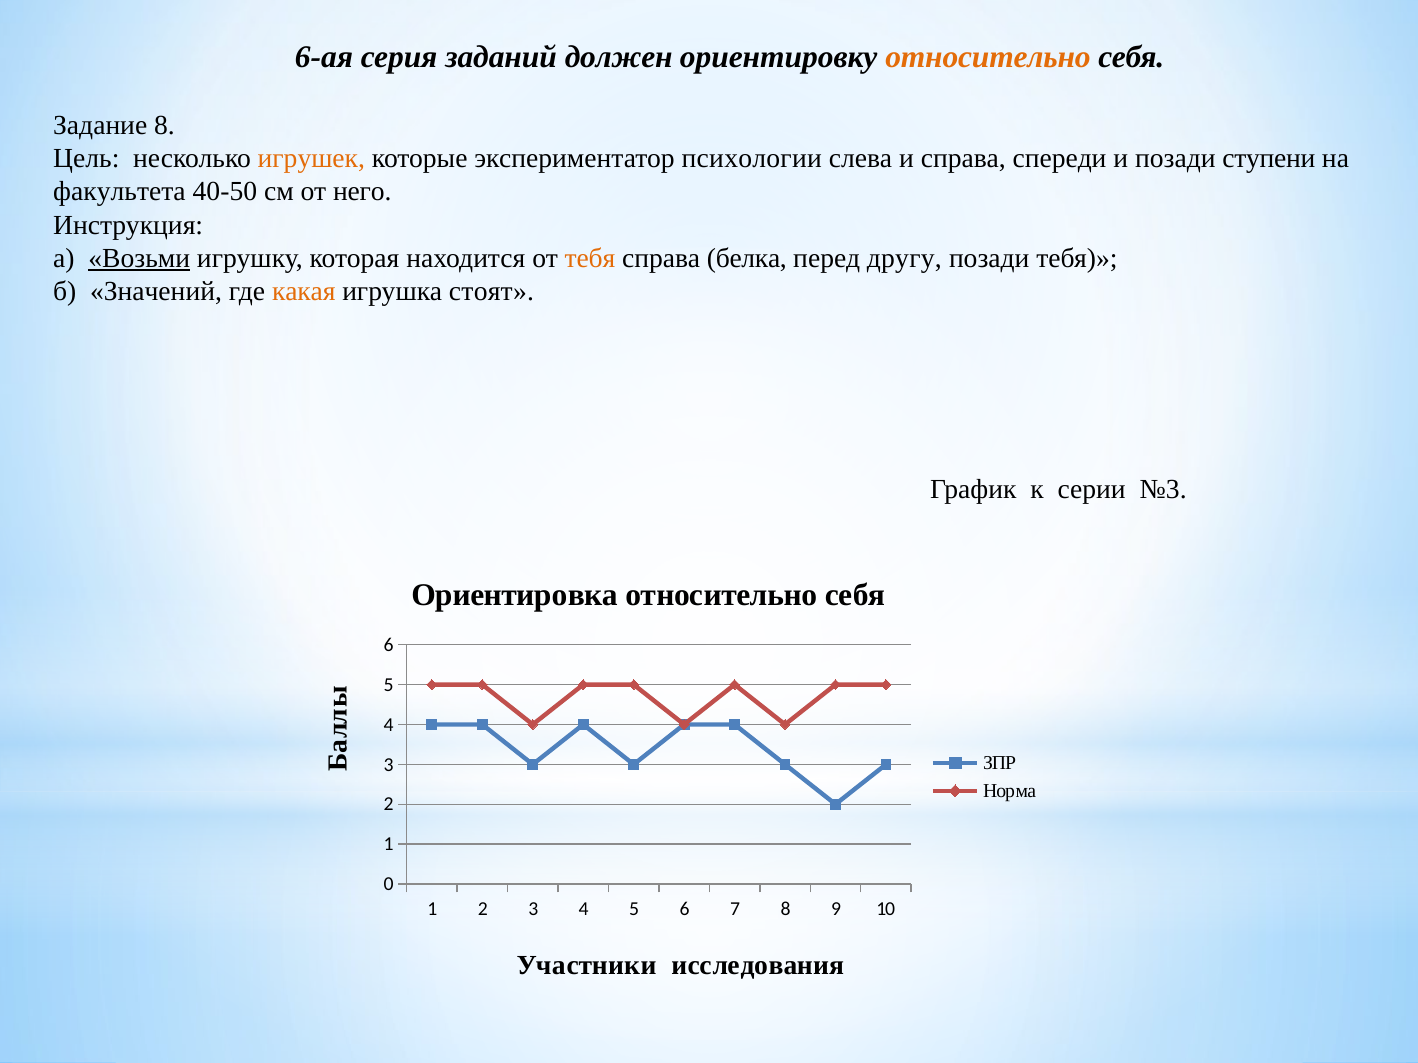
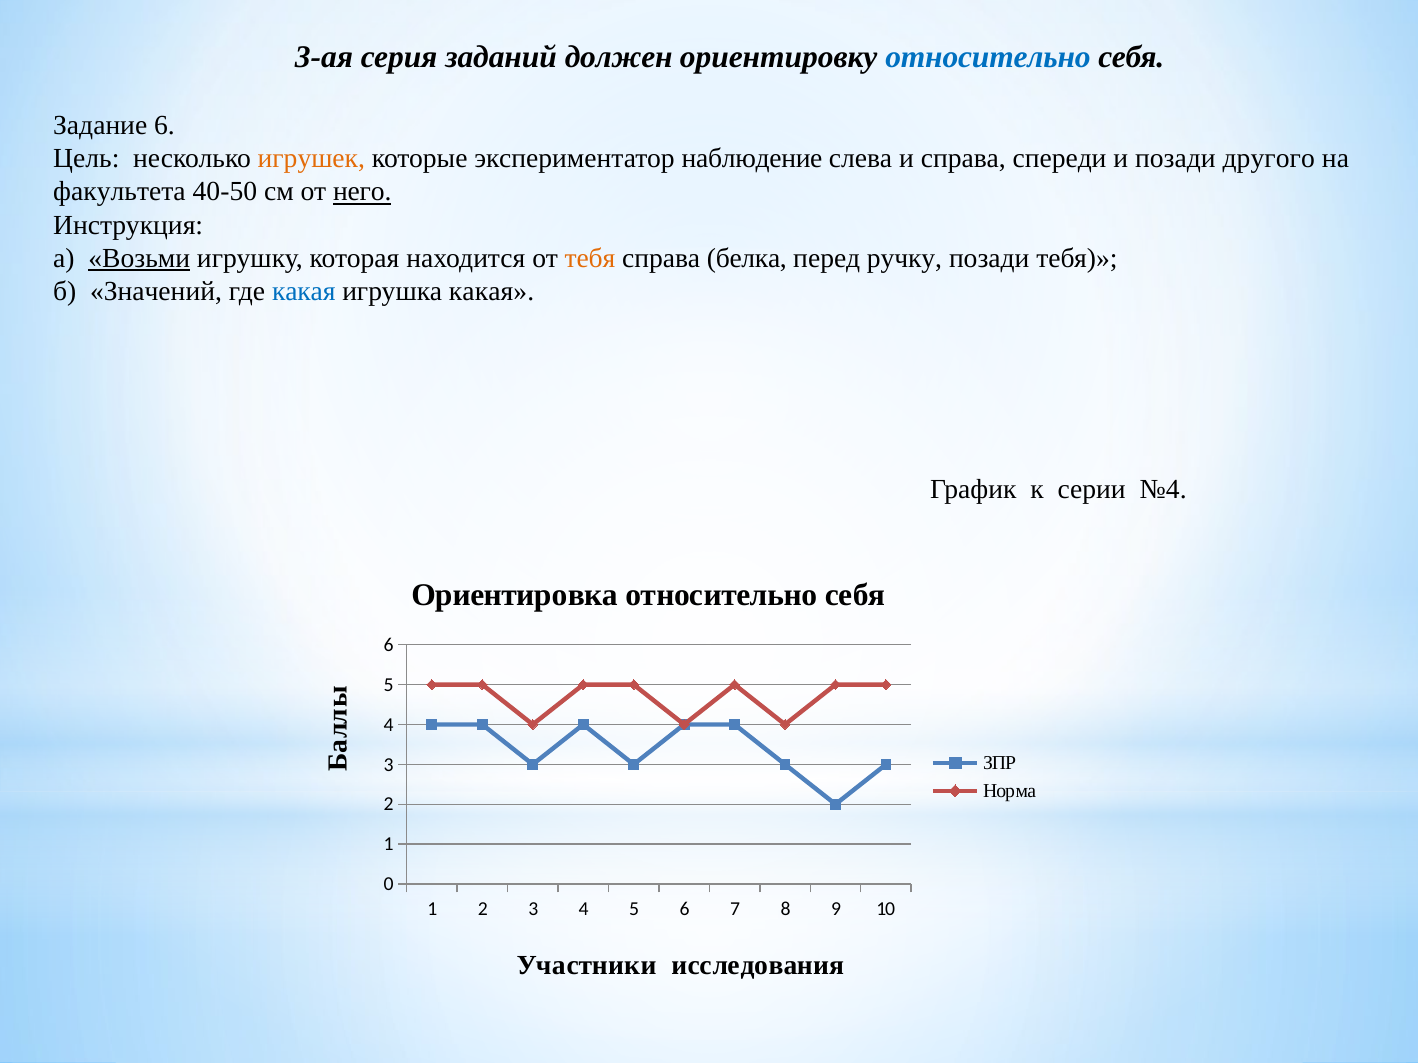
6-ая: 6-ая -> 3-ая
относительно at (988, 57) colour: orange -> blue
Задание 8: 8 -> 6
психологии: психологии -> наблюдение
ступени: ступени -> другого
него underline: none -> present
другу: другу -> ручку
какая at (304, 291) colour: orange -> blue
игрушка стоят: стоят -> какая
№3: №3 -> №4
